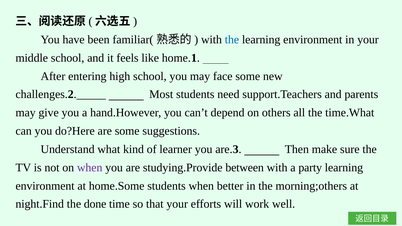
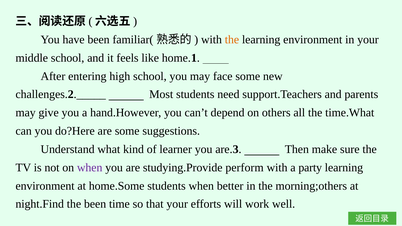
the at (232, 40) colour: blue -> orange
between: between -> perform
the done: done -> been
